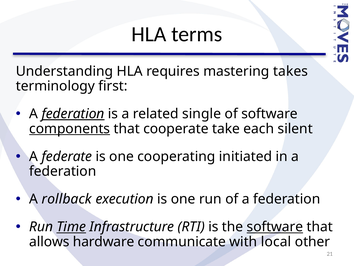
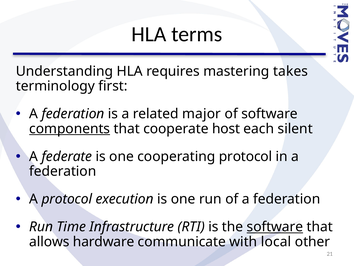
federation at (73, 114) underline: present -> none
single: single -> major
take: take -> host
cooperating initiated: initiated -> protocol
A rollback: rollback -> protocol
Time underline: present -> none
